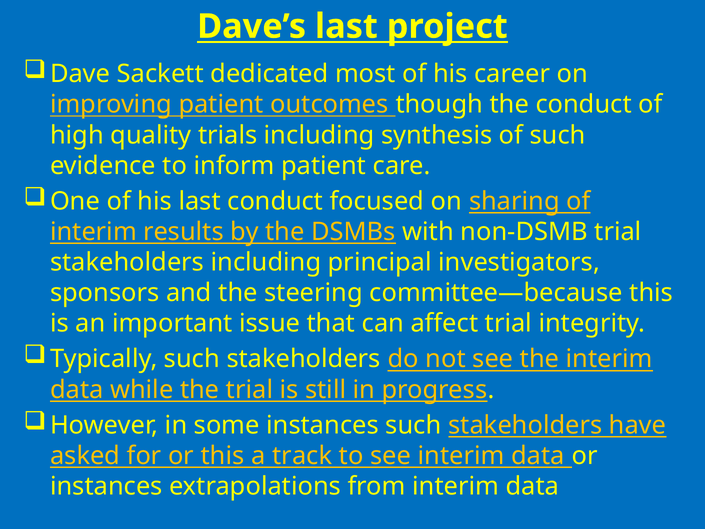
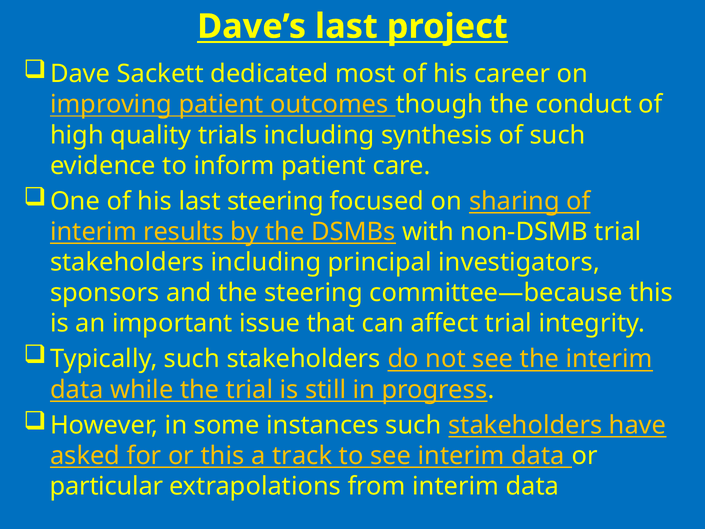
last conduct: conduct -> steering
instances at (106, 486): instances -> particular
